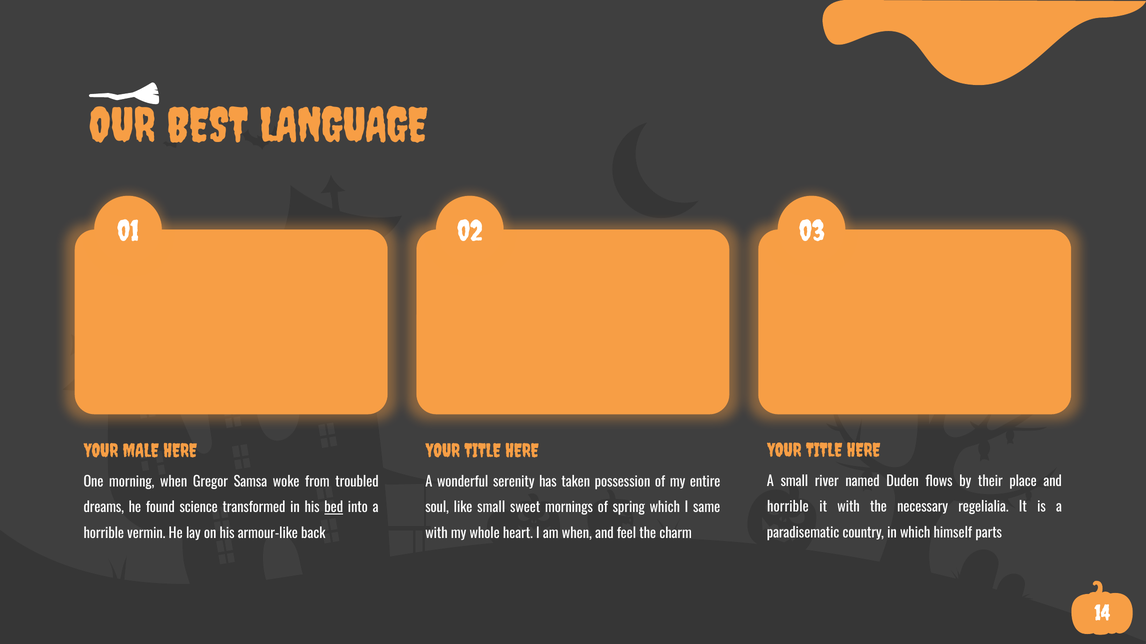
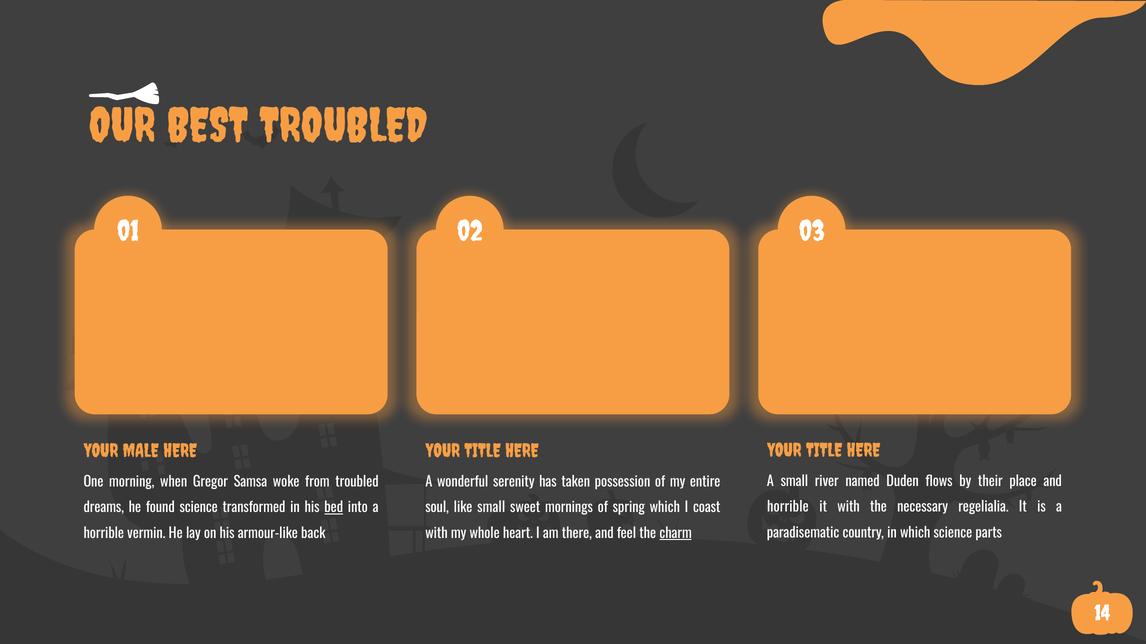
BEST LANGUAGE: LANGUAGE -> TROUBLED
same: same -> coast
which himself: himself -> science
am when: when -> there
charm underline: none -> present
